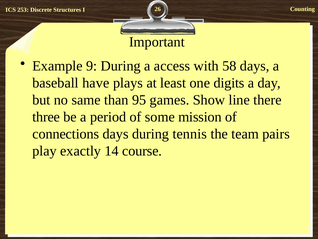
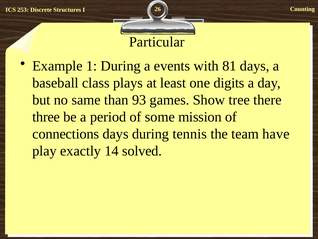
Important: Important -> Particular
9: 9 -> 1
access: access -> events
58: 58 -> 81
have: have -> class
95: 95 -> 93
line: line -> tree
pairs: pairs -> have
course: course -> solved
